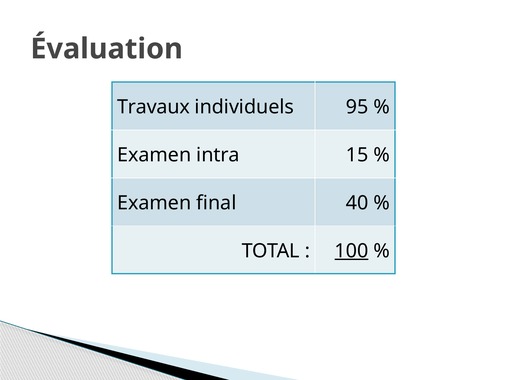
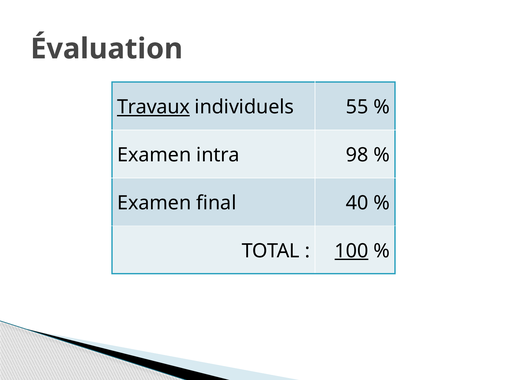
Travaux underline: none -> present
95: 95 -> 55
15: 15 -> 98
